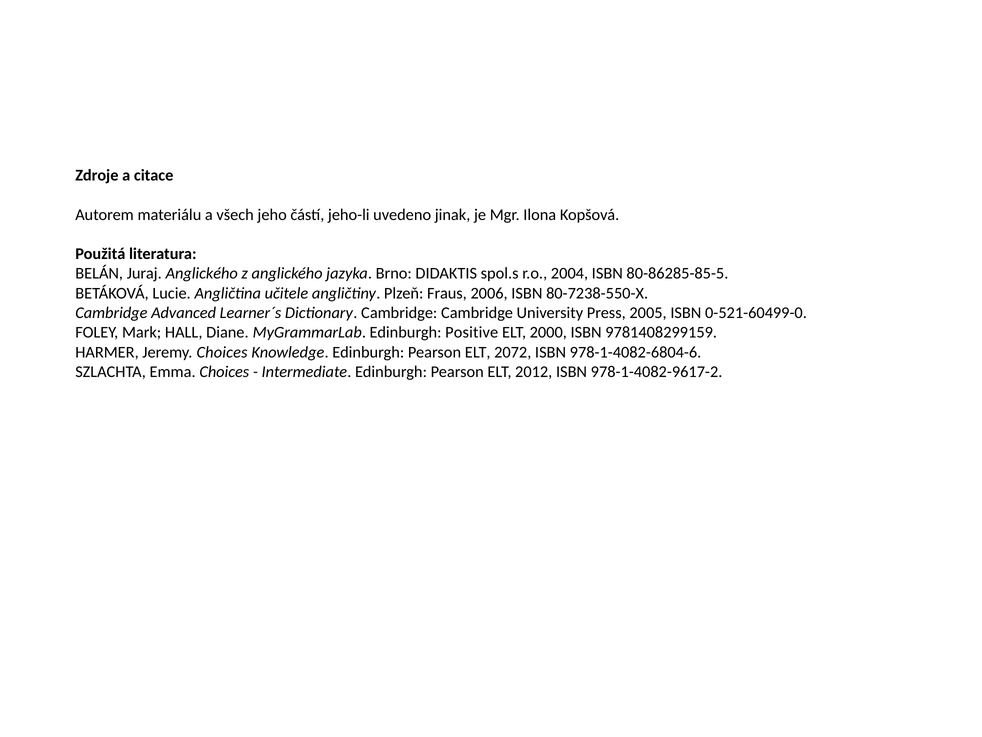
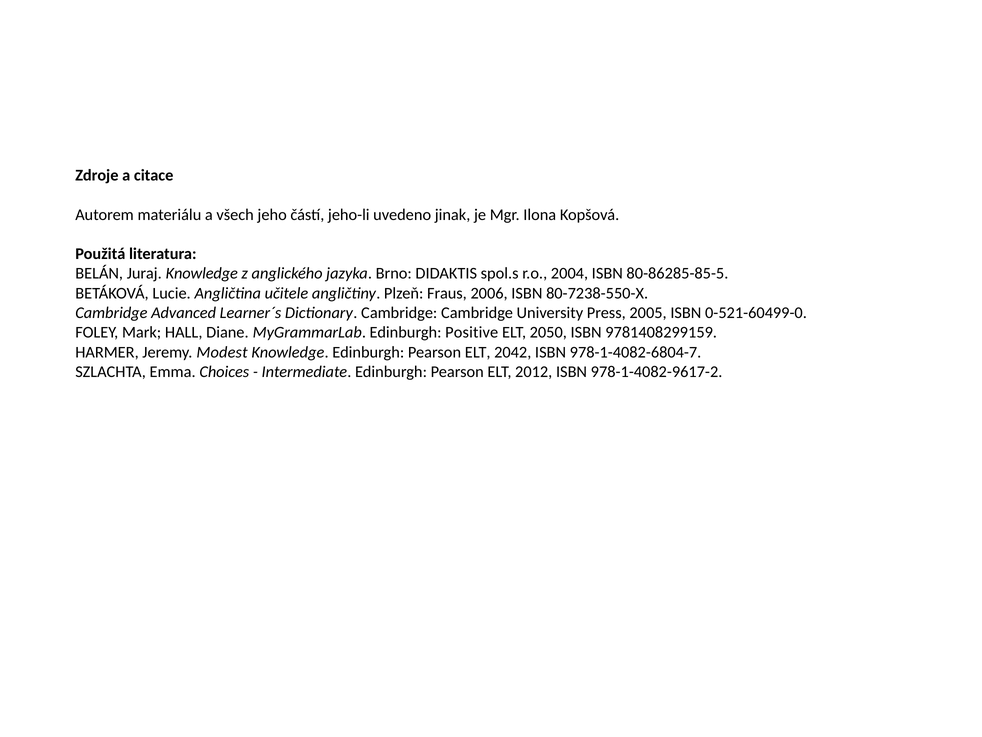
Juraj Anglického: Anglického -> Knowledge
2000: 2000 -> 2050
Jeremy Choices: Choices -> Modest
2072: 2072 -> 2042
978-1-4082-6804-6: 978-1-4082-6804-6 -> 978-1-4082-6804-7
